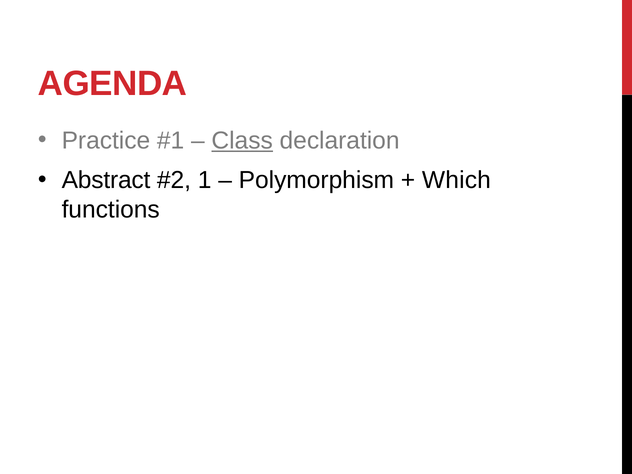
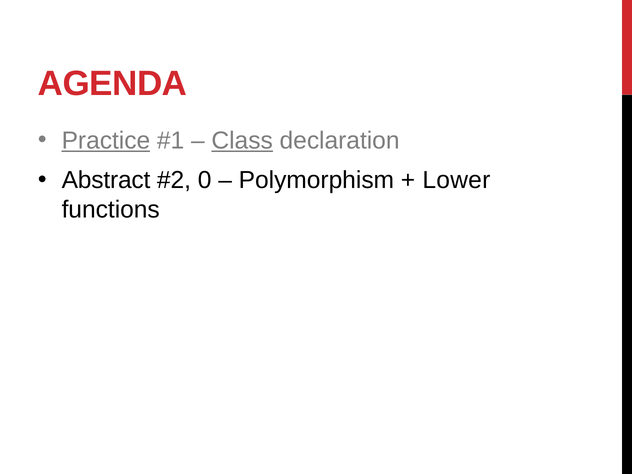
Practice underline: none -> present
1: 1 -> 0
Which: Which -> Lower
